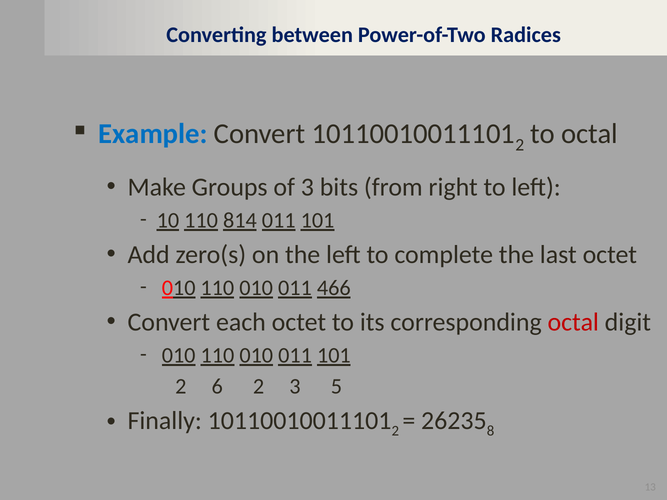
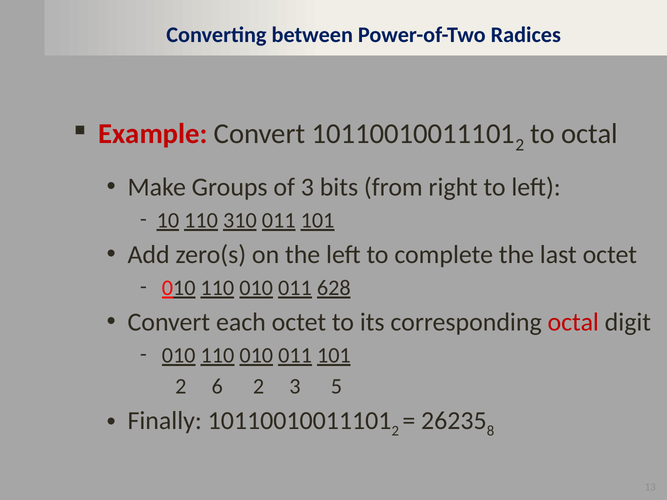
Example colour: blue -> red
814: 814 -> 310
466: 466 -> 628
